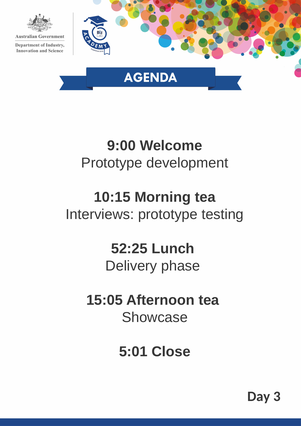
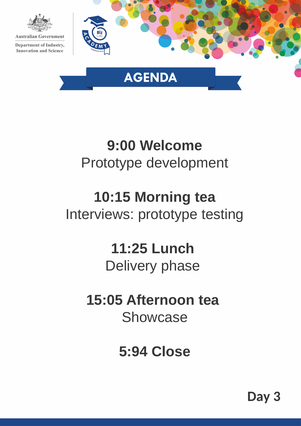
52:25: 52:25 -> 11:25
5:01: 5:01 -> 5:94
